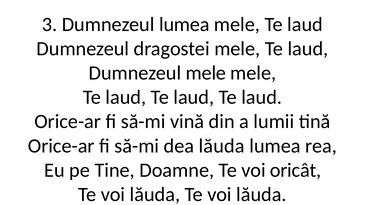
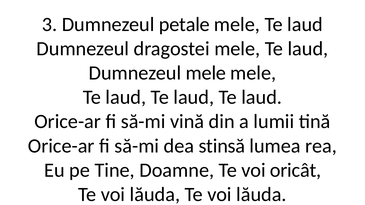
Dumnezeul lumea: lumea -> petale
dea lăuda: lăuda -> stinsă
